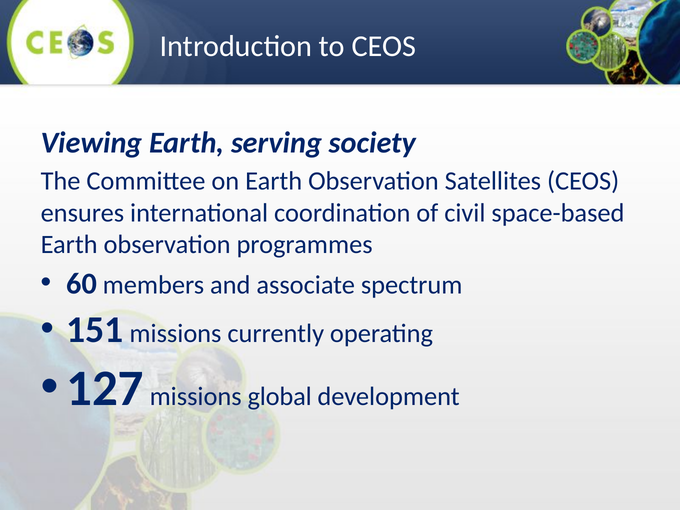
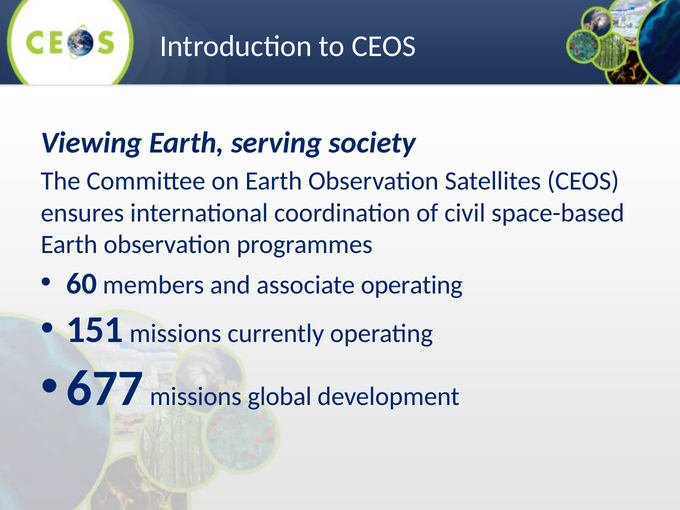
associate spectrum: spectrum -> operating
127: 127 -> 677
